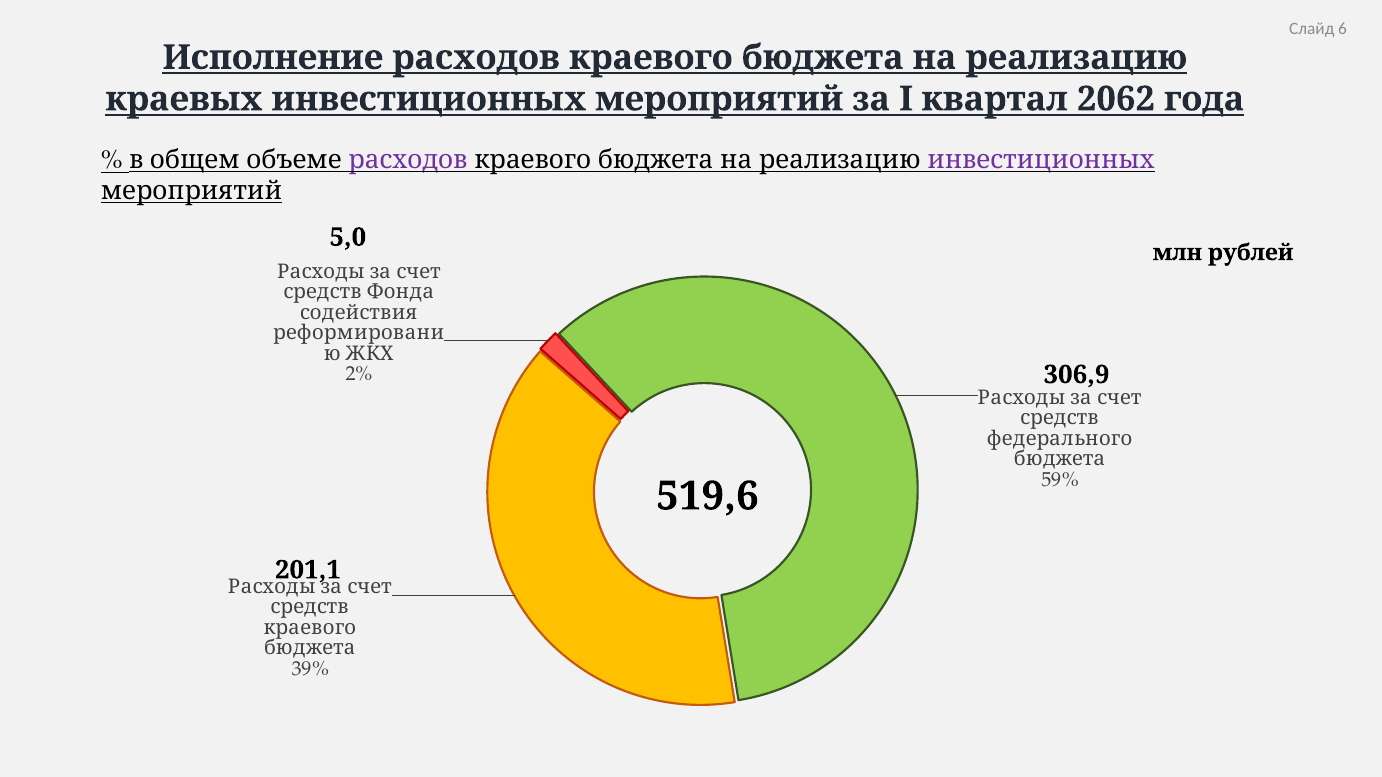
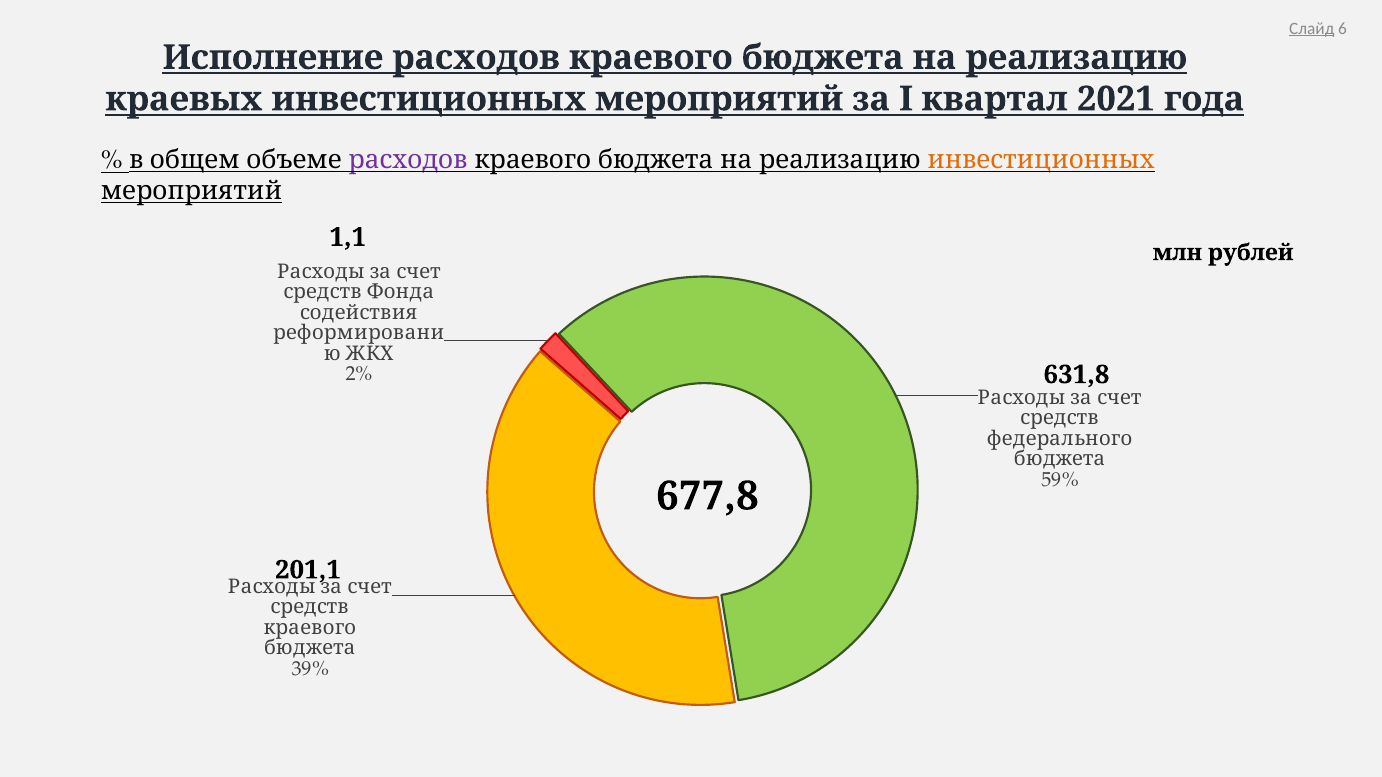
Слайд underline: none -> present
2062: 2062 -> 2021
инвестиционных at (1041, 160) colour: purple -> orange
5,0: 5,0 -> 1,1
306,9: 306,9 -> 631,8
519,6: 519,6 -> 677,8
